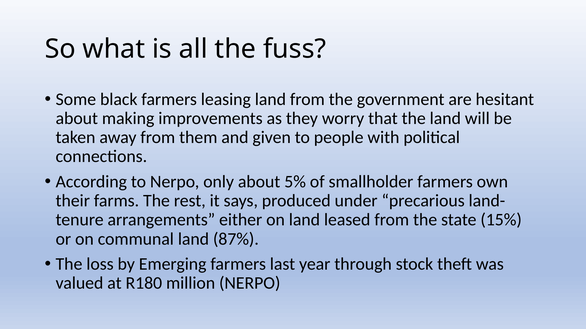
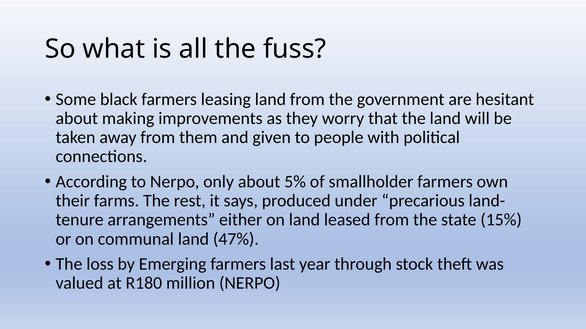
87%: 87% -> 47%
